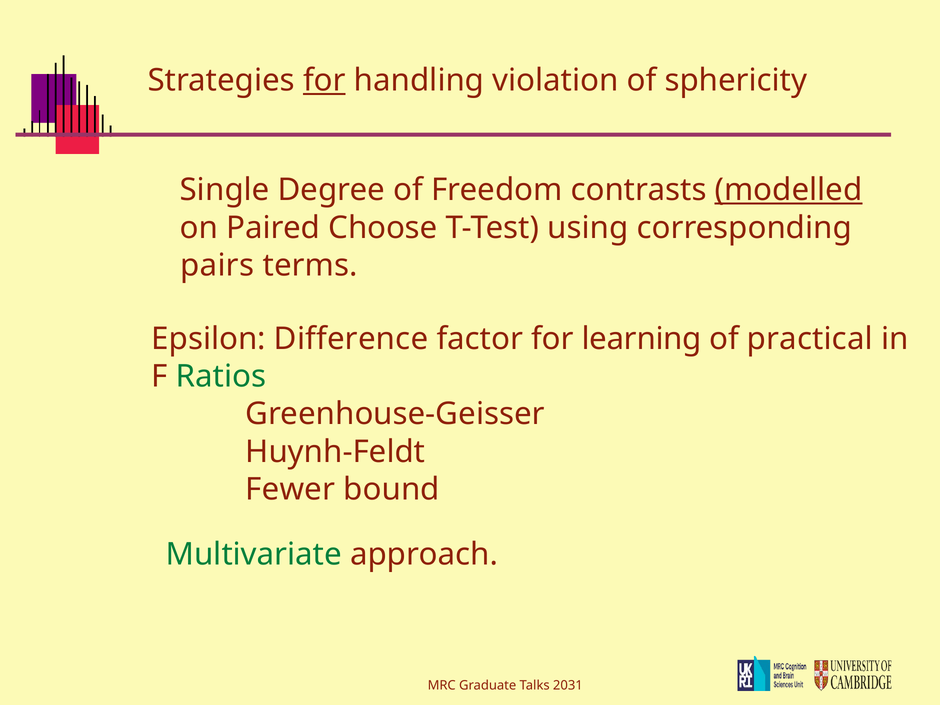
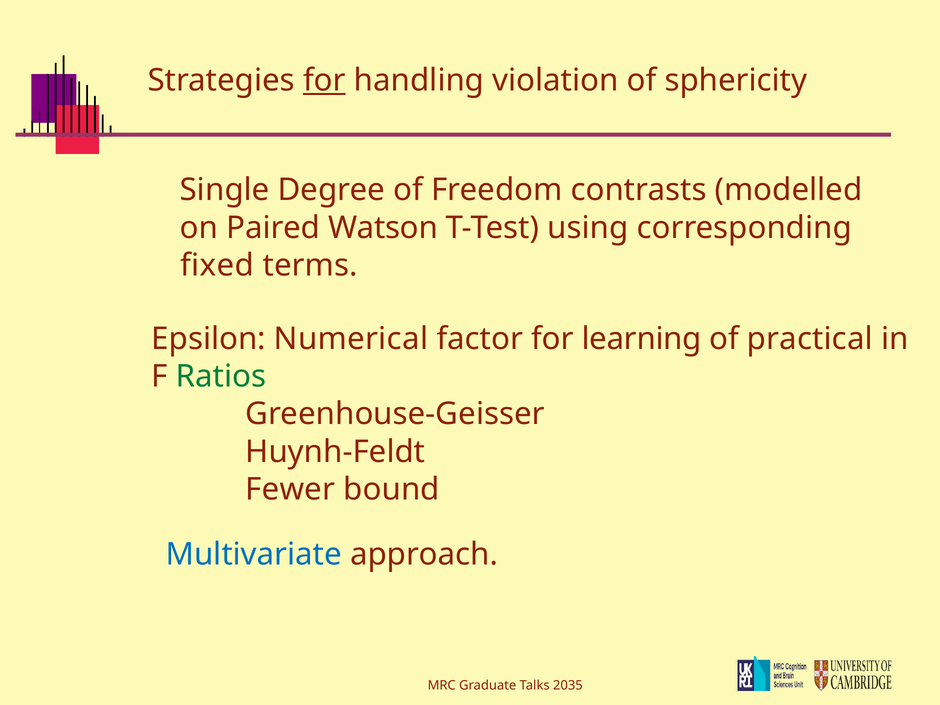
modelled underline: present -> none
Choose: Choose -> Watson
pairs: pairs -> fixed
Difference: Difference -> Numerical
Multivariate colour: green -> blue
2031: 2031 -> 2035
